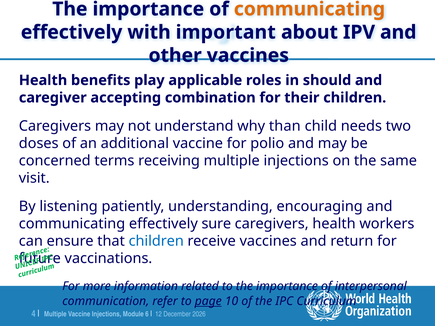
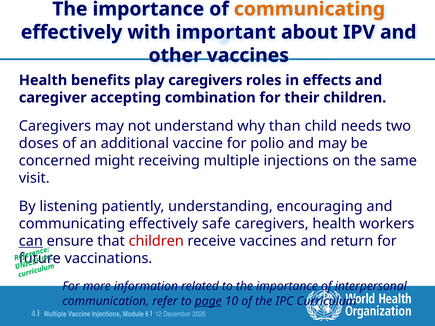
play applicable: applicable -> caregivers
should: should -> effects
terms: terms -> might
sure: sure -> safe
can underline: none -> present
children at (156, 241) colour: blue -> red
